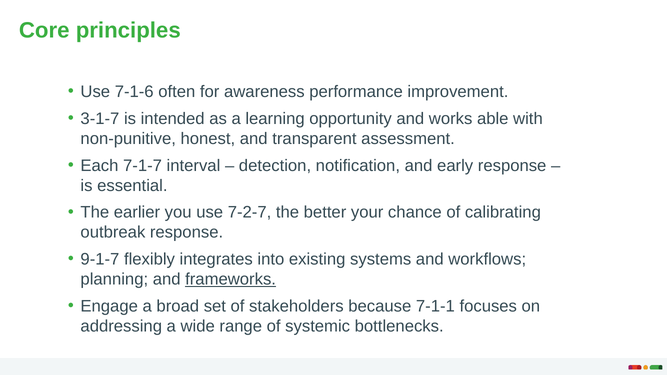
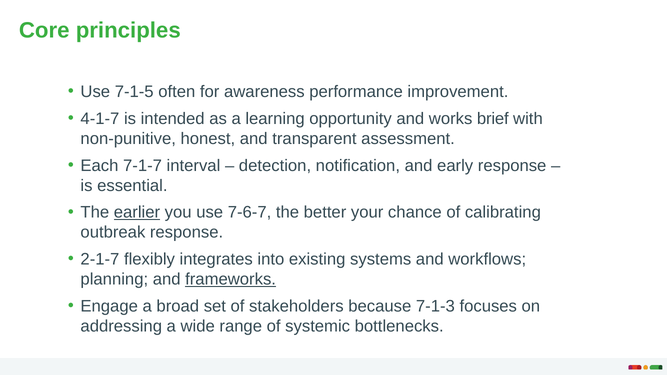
7-1-6: 7-1-6 -> 7-1-5
3-1-7: 3-1-7 -> 4-1-7
able: able -> brief
earlier underline: none -> present
7-2-7: 7-2-7 -> 7-6-7
9-1-7: 9-1-7 -> 2-1-7
7-1-1: 7-1-1 -> 7-1-3
